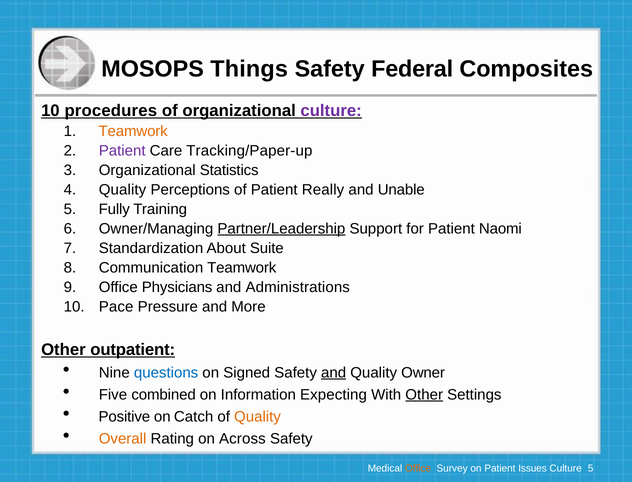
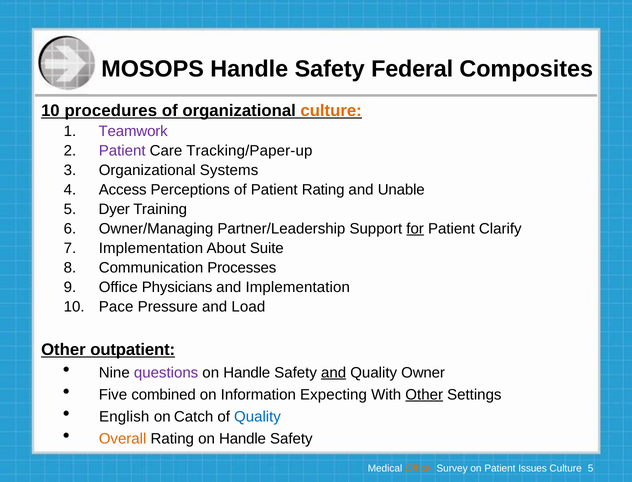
MOSOPS Things: Things -> Handle
culture at (331, 111) colour: purple -> orange
Teamwork at (133, 131) colour: orange -> purple
Statistics: Statistics -> Systems
Quality at (123, 189): Quality -> Access
Patient Really: Really -> Rating
Fully: Fully -> Dyer
Partner/Leadership underline: present -> none
for underline: none -> present
Naomi: Naomi -> Clarify
Standardization at (151, 248): Standardization -> Implementation
Communication Teamwork: Teamwork -> Processes
and Administrations: Administrations -> Implementation
More: More -> Load
questions colour: blue -> purple
Signed at (247, 372): Signed -> Handle
Positive: Positive -> English
Quality at (258, 416) colour: orange -> blue
Rating on Across: Across -> Handle
